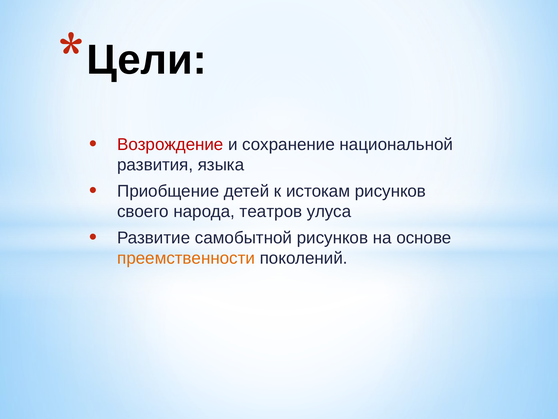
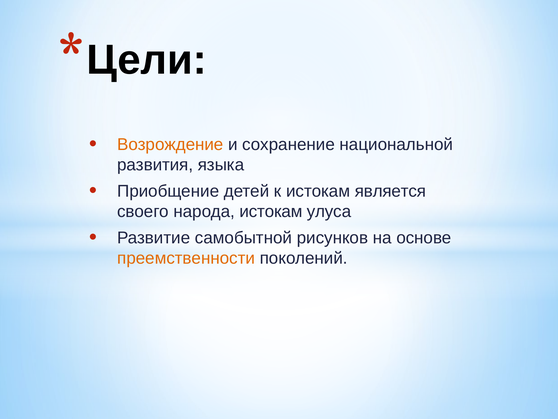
Возрождение colour: red -> orange
истокам рисунков: рисунков -> является
народа театров: театров -> истокам
